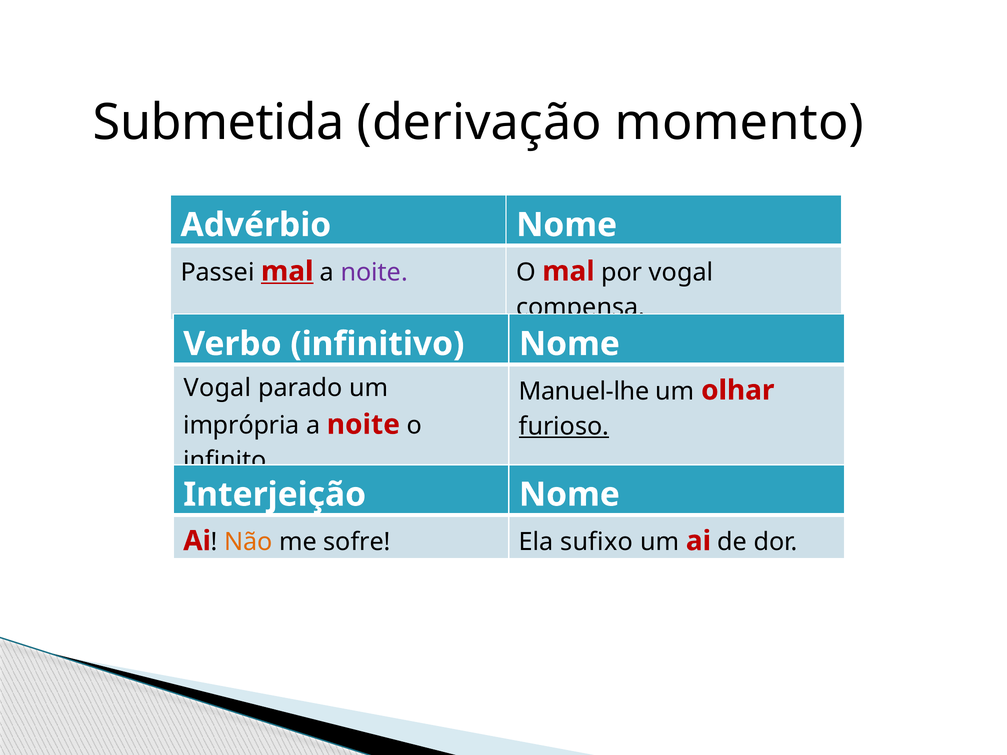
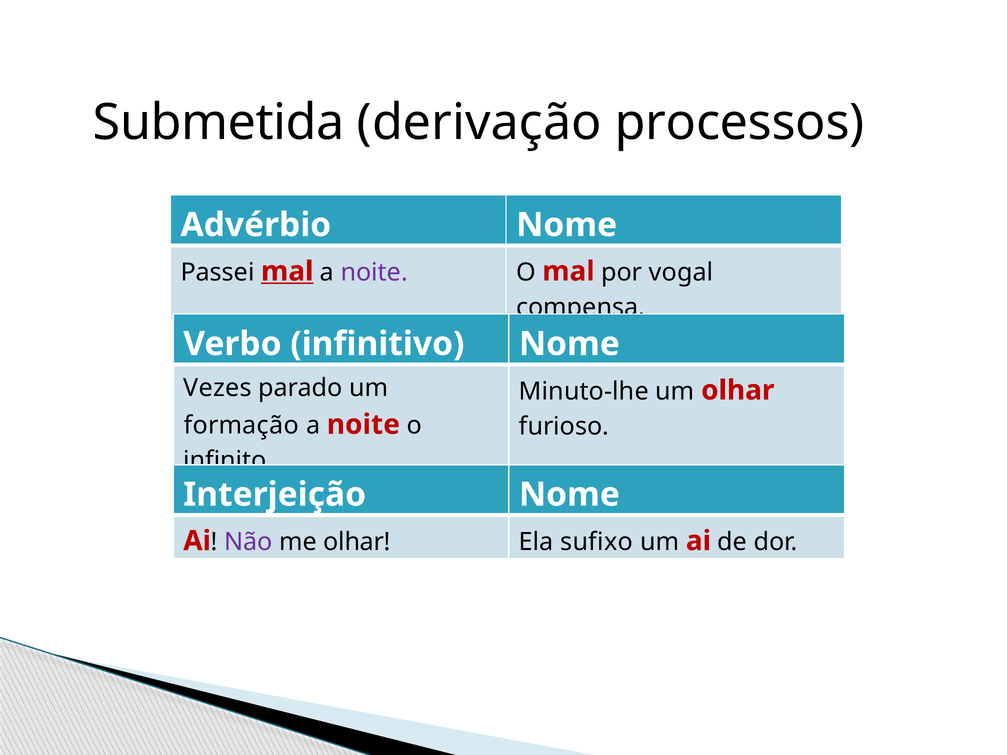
momento: momento -> processos
Vogal at (217, 388): Vogal -> Vezes
Manuel-lhe: Manuel-lhe -> Minuto-lhe
imprópria: imprópria -> formação
furioso underline: present -> none
Não colour: orange -> purple
me sofre: sofre -> olhar
